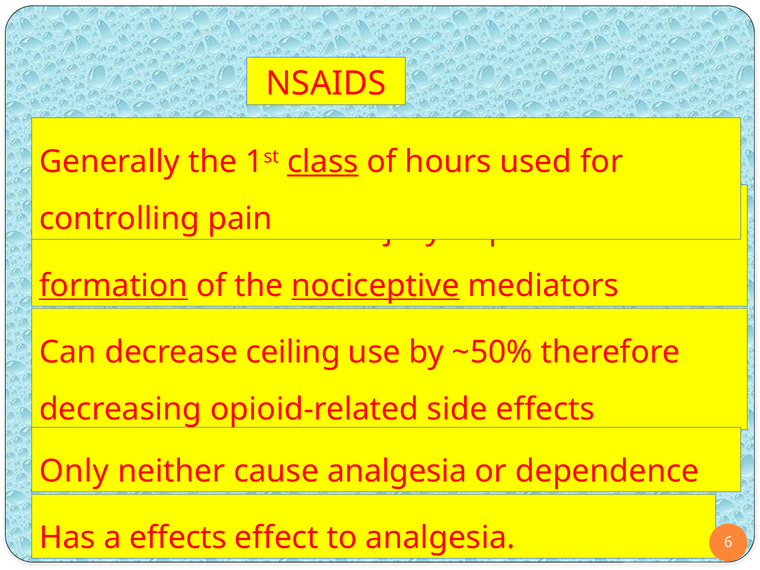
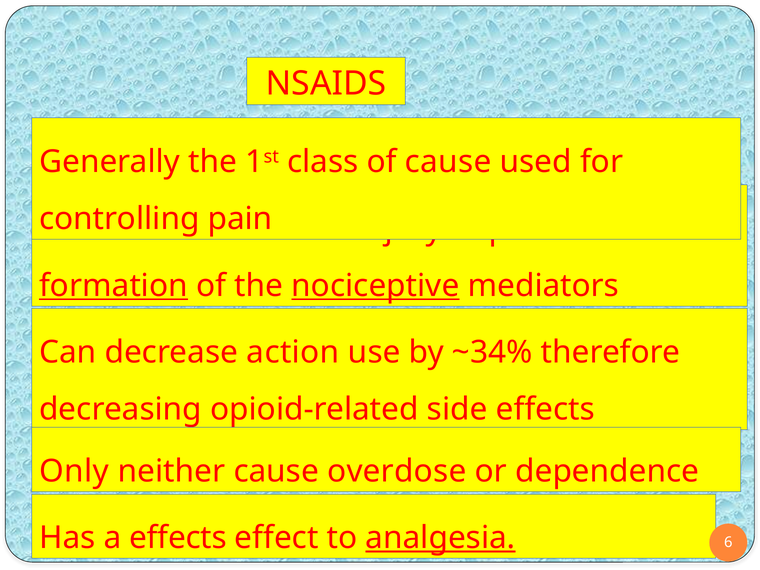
class underline: present -> none
of hours: hours -> cause
ceiling: ceiling -> action
~50%: ~50% -> ~34%
cause analgesia: analgesia -> overdose
analgesia at (440, 538) underline: none -> present
